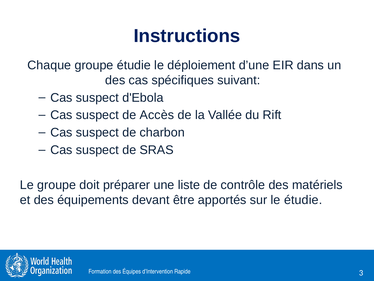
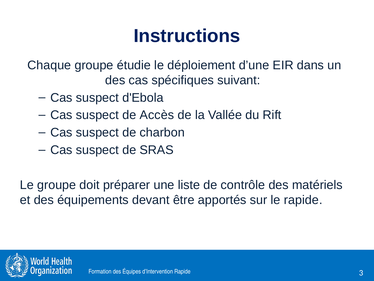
le étudie: étudie -> rapide
